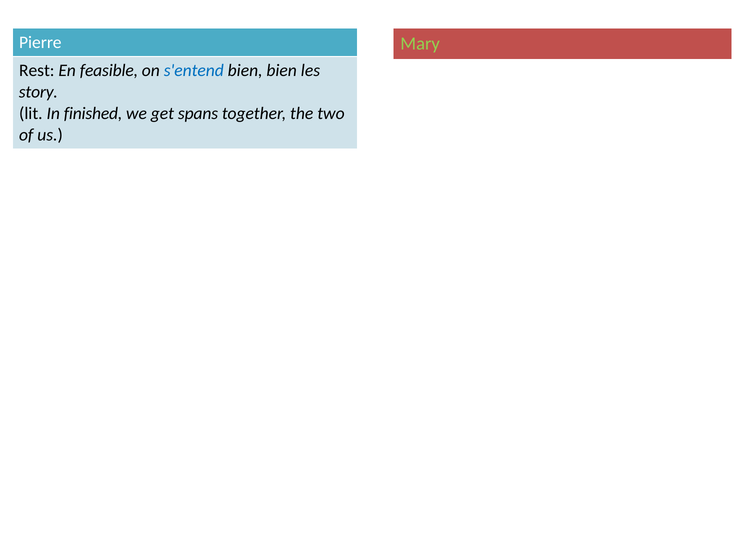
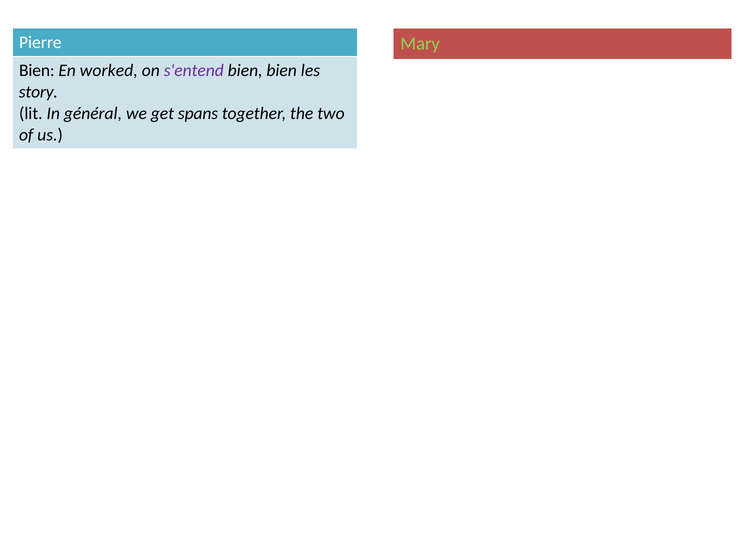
Rest at (37, 71): Rest -> Bien
feasible: feasible -> worked
s'entend colour: blue -> purple
finished: finished -> général
